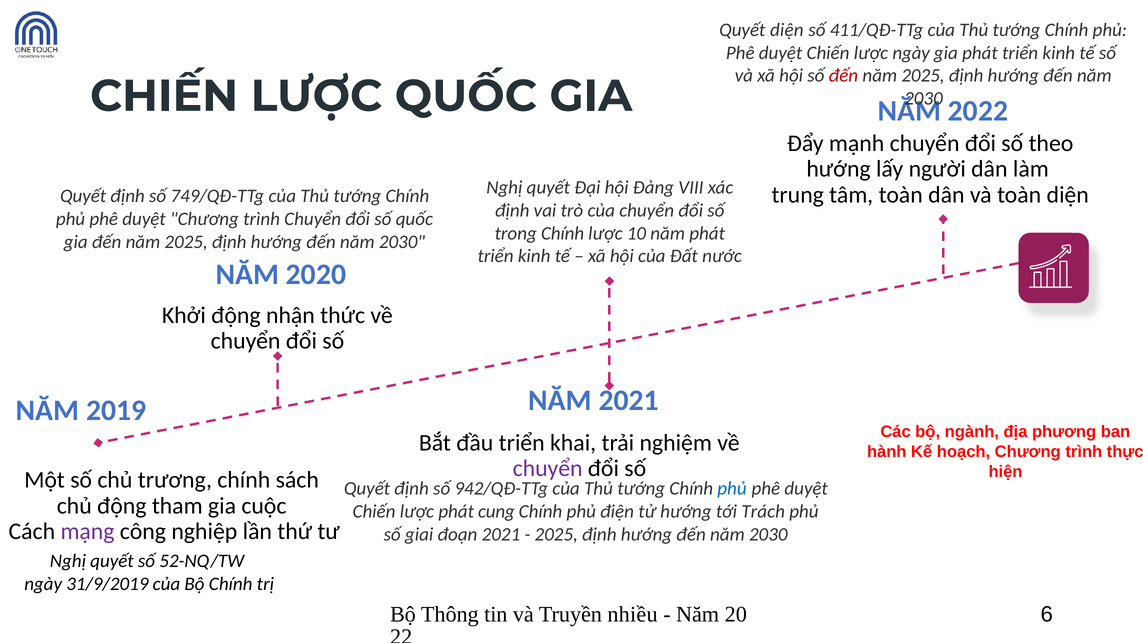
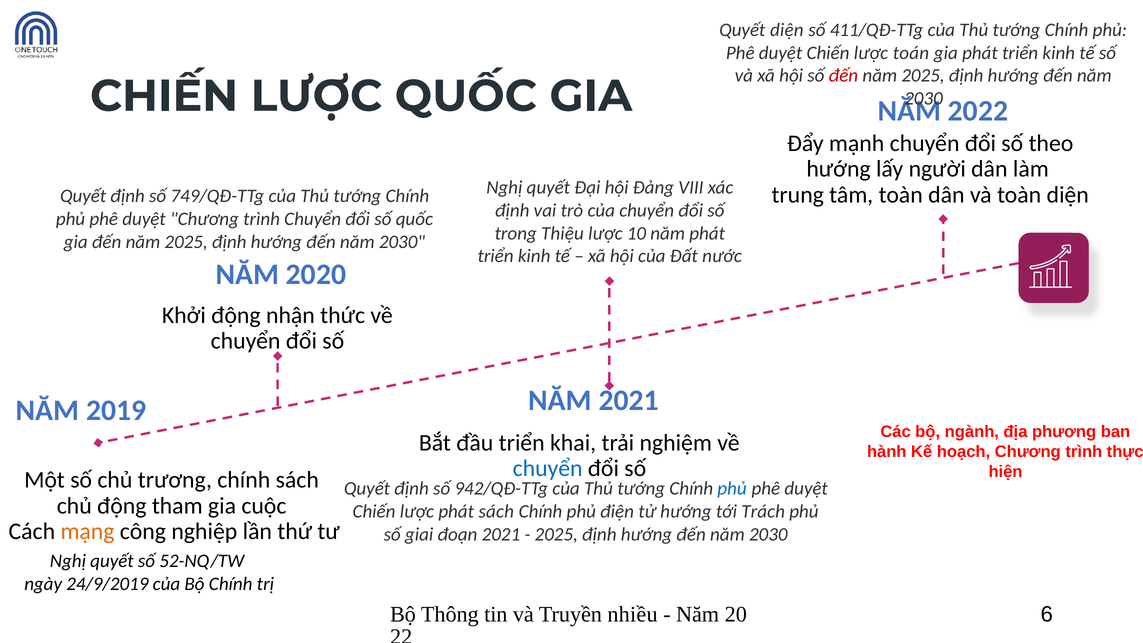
lược ngày: ngày -> toán
trong Chính: Chính -> Thiệu
chuyển at (548, 469) colour: purple -> blue
phát cung: cung -> sách
mạng colour: purple -> orange
31/9/2019: 31/9/2019 -> 24/9/2019
